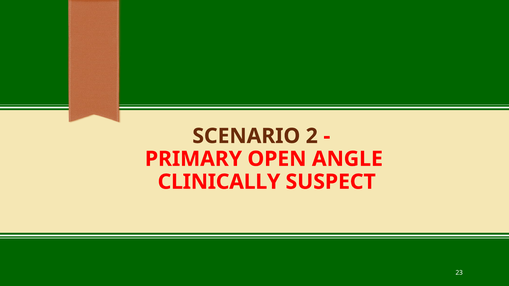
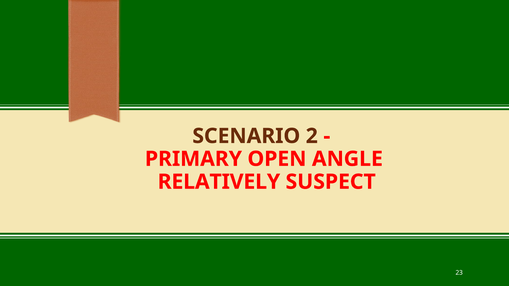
CLINICALLY: CLINICALLY -> RELATIVELY
